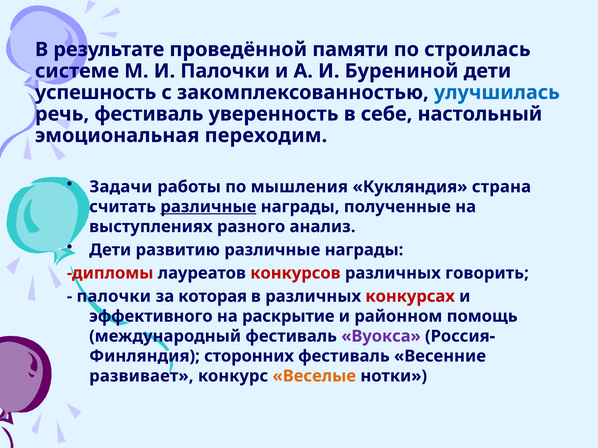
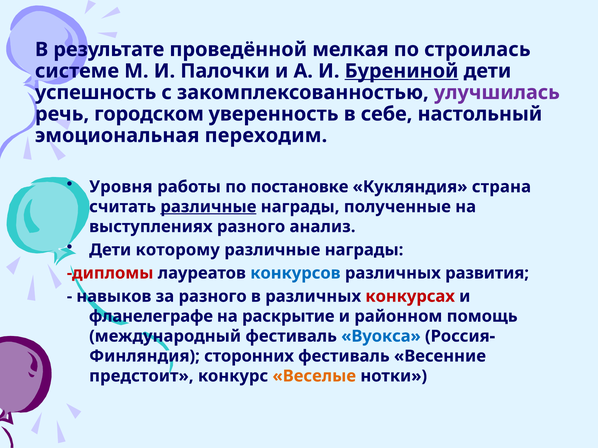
памяти: памяти -> мелкая
Бурениной underline: none -> present
улучшилась colour: blue -> purple
речь фестиваль: фестиваль -> городском
Задачи: Задачи -> Уровня
мышления: мышления -> постановке
развитию: развитию -> которому
конкурсов colour: red -> blue
говорить: говорить -> развития
палочки at (114, 297): палочки -> навыков
за которая: которая -> разного
эффективного: эффективного -> фланелеграфе
Вуокса colour: purple -> blue
развивает: развивает -> предстоит
